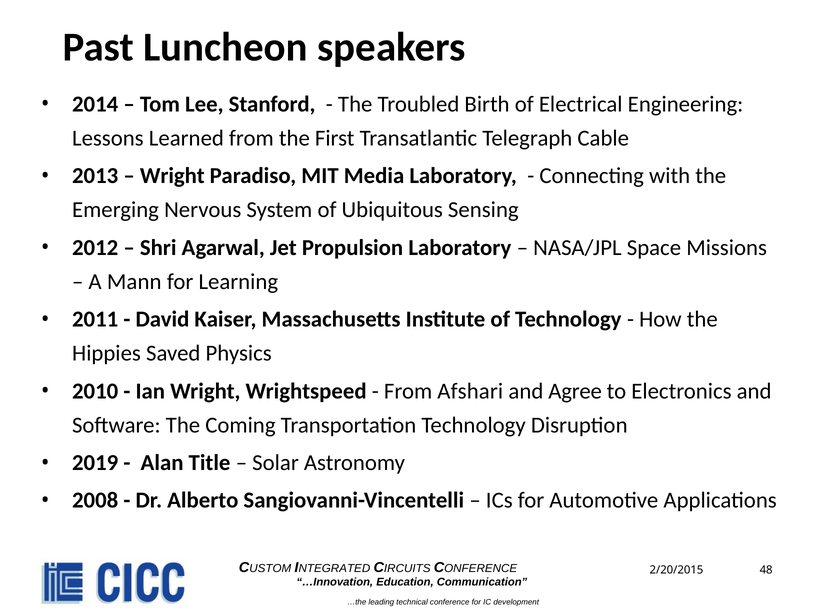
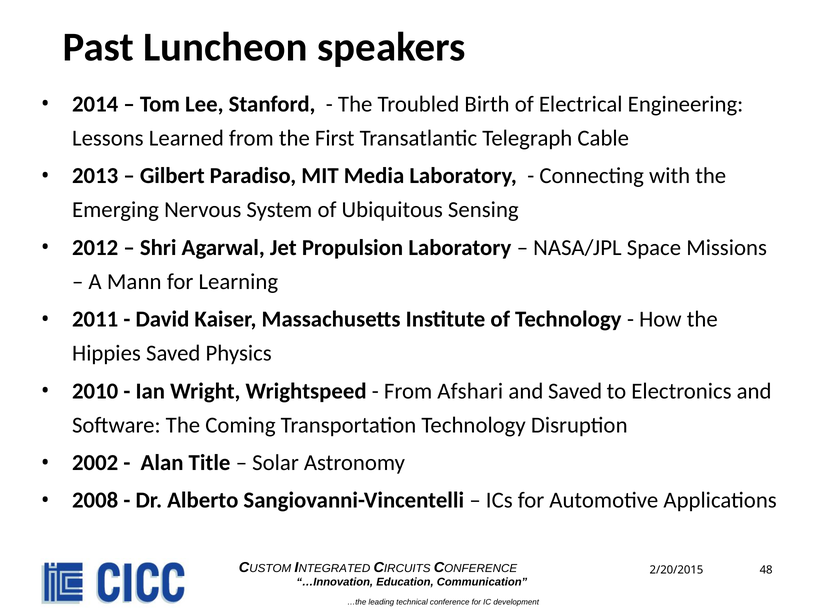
Wright at (172, 176): Wright -> Gilbert
and Agree: Agree -> Saved
2019: 2019 -> 2002
